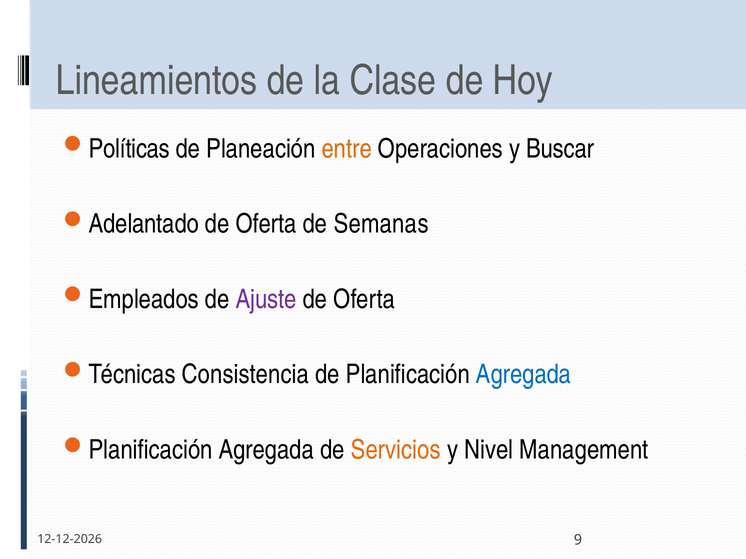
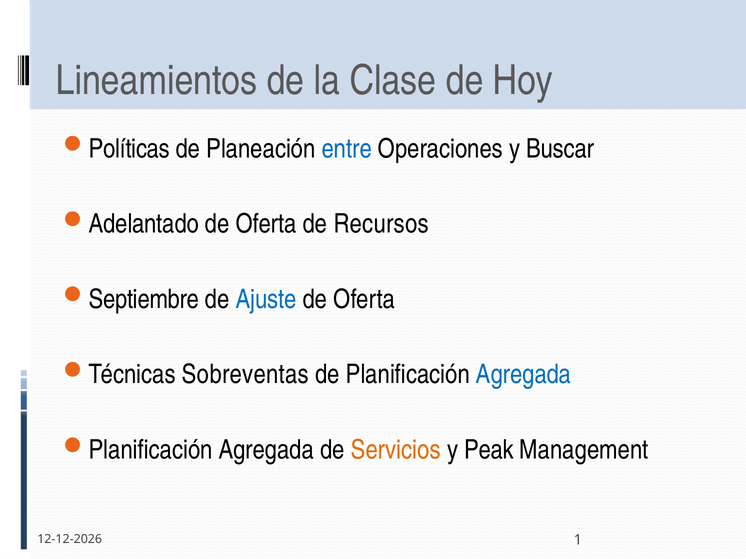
entre colour: orange -> blue
Semanas: Semanas -> Recursos
Empleados: Empleados -> Septiembre
Ajuste colour: purple -> blue
Consistencia: Consistencia -> Sobreventas
Nivel: Nivel -> Peak
9: 9 -> 1
